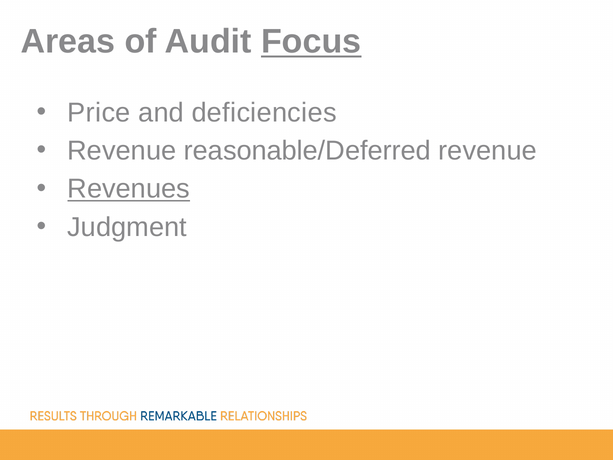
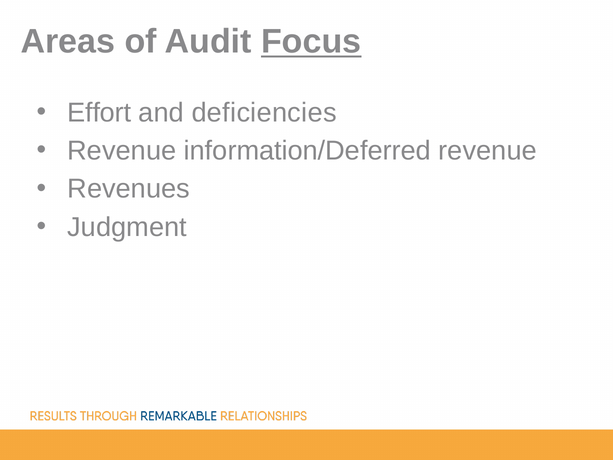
Price: Price -> Effort
reasonable/Deferred: reasonable/Deferred -> information/Deferred
Revenues underline: present -> none
